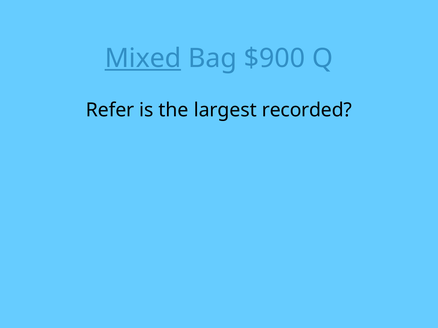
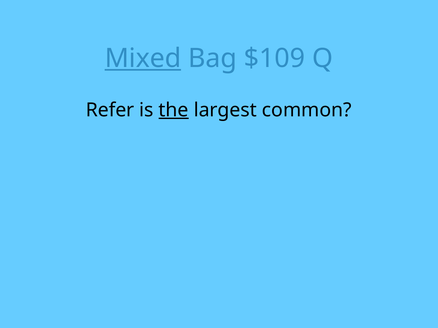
$900: $900 -> $109
the underline: none -> present
recorded: recorded -> common
